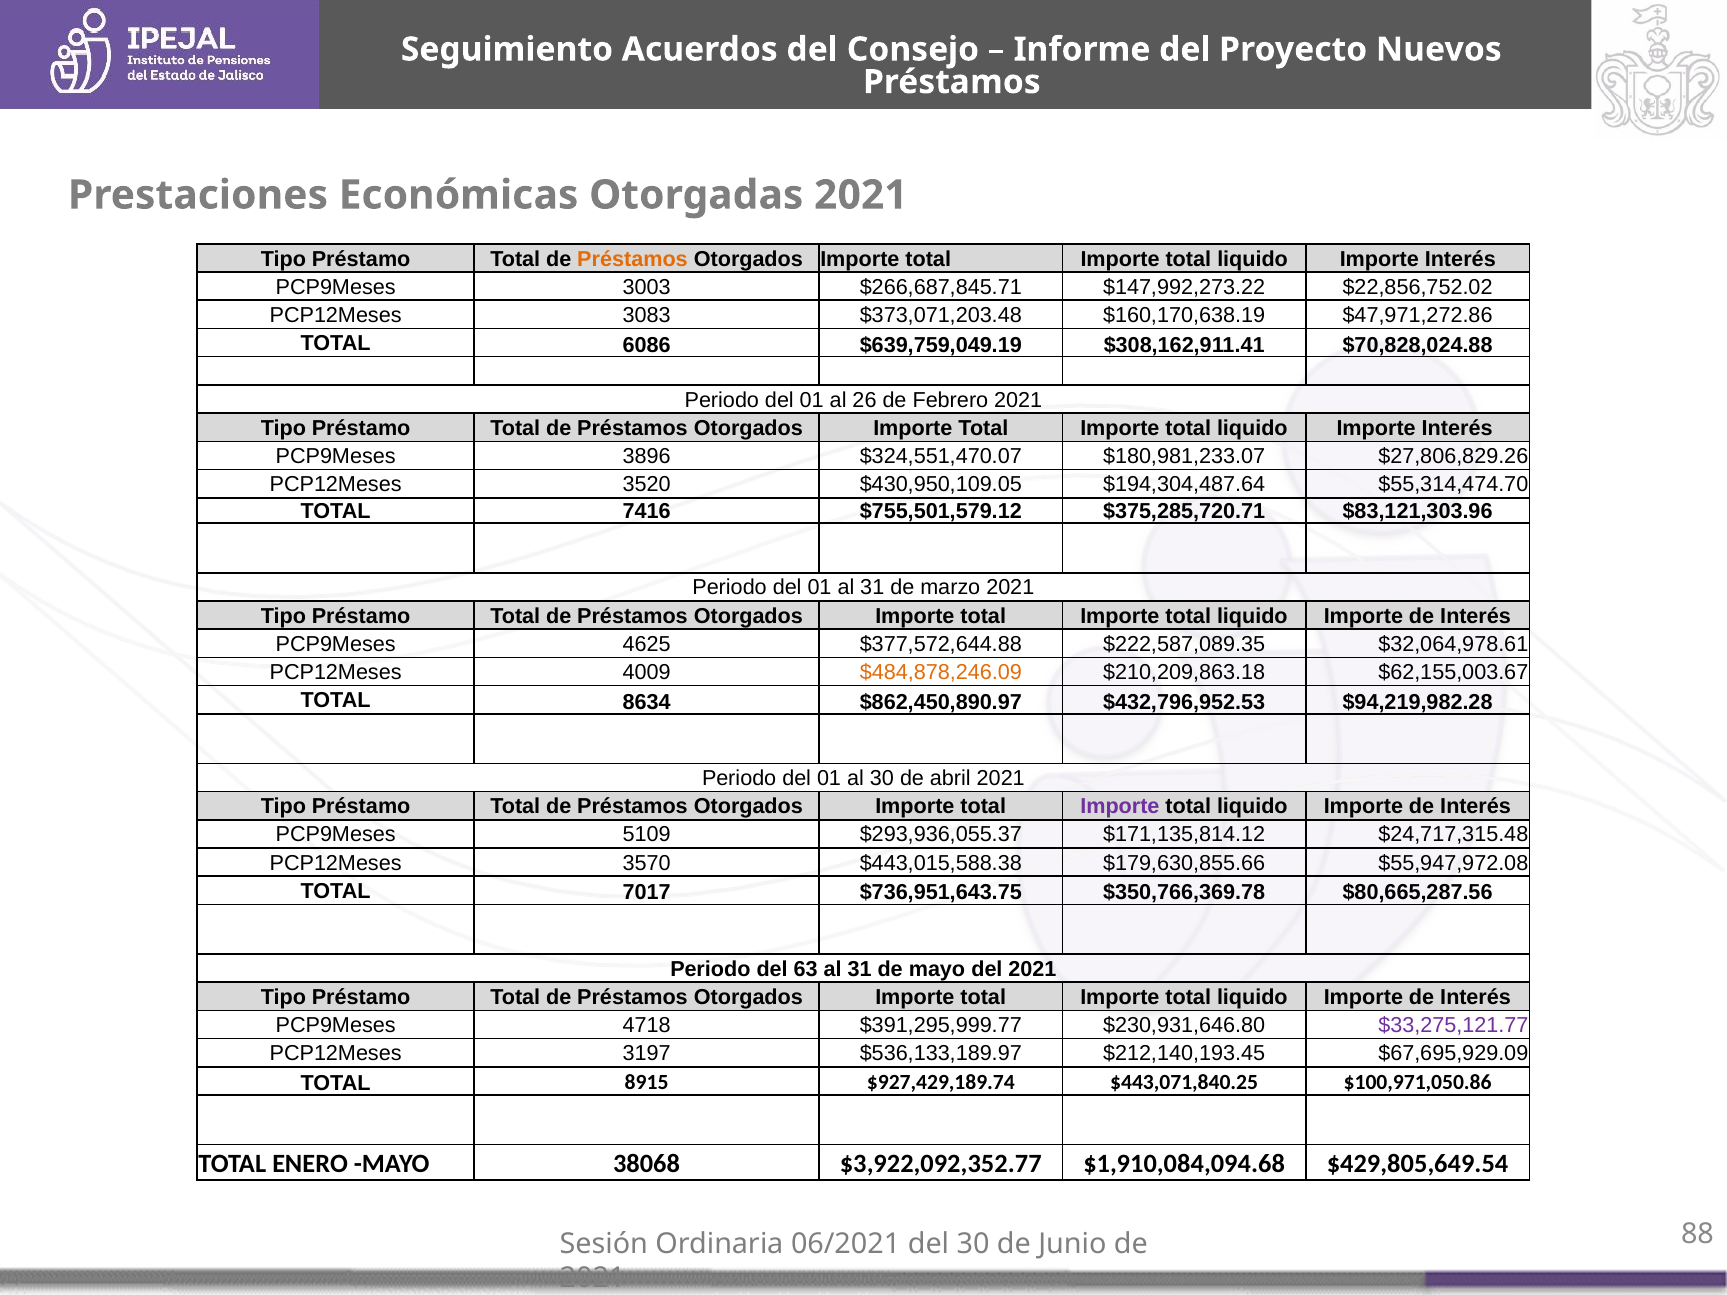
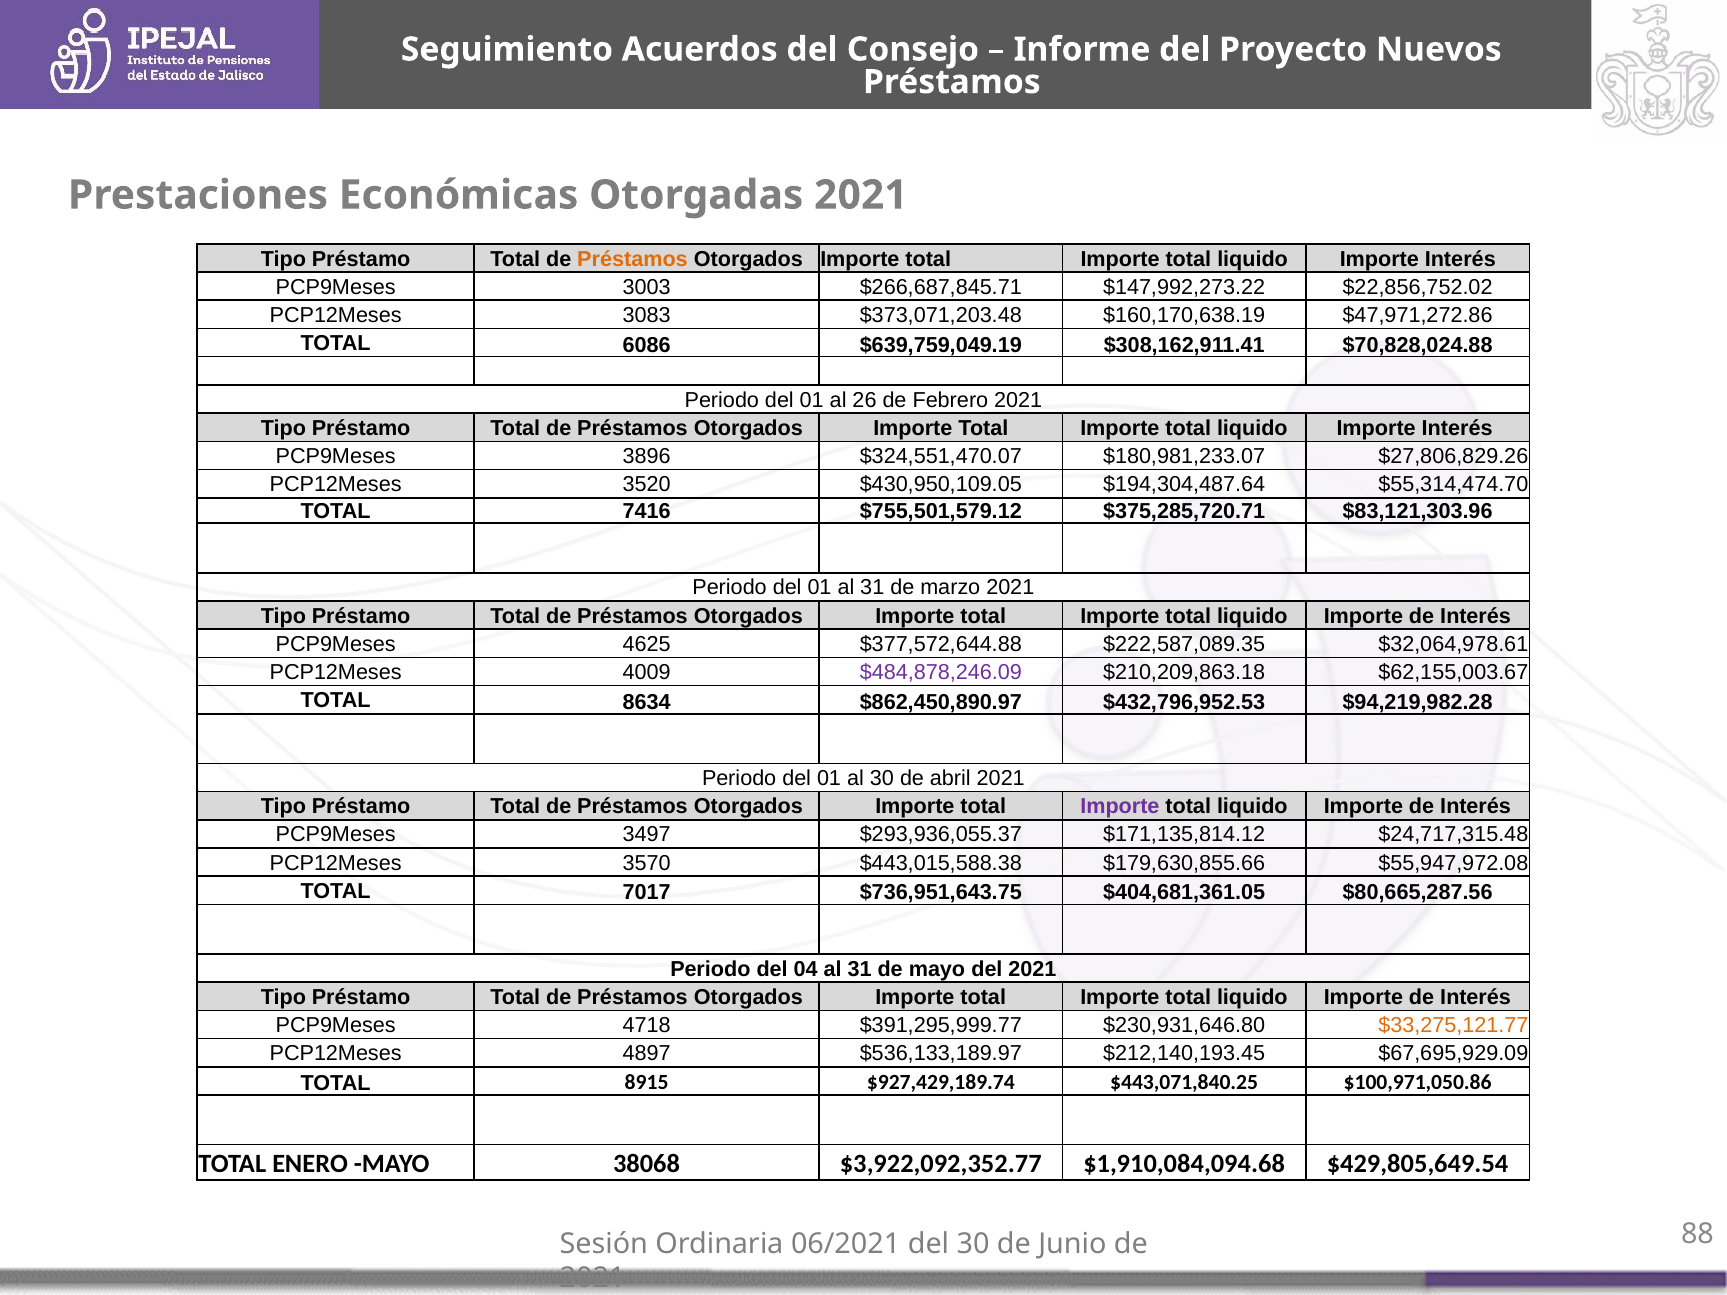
$484,878,246.09 colour: orange -> purple
5109: 5109 -> 3497
$350,766,369.78: $350,766,369.78 -> $404,681,361.05
63: 63 -> 04
$33,275,121.77 colour: purple -> orange
3197: 3197 -> 4897
